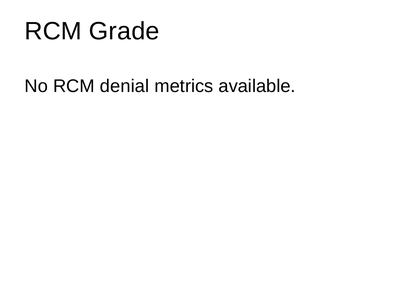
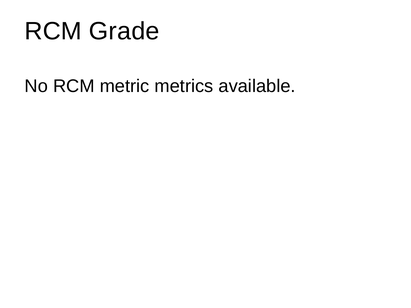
denial: denial -> metric
